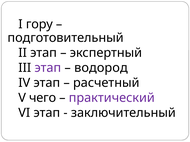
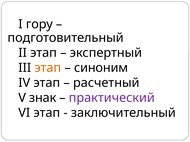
этап at (48, 68) colour: purple -> orange
водород: водород -> синоним
чего: чего -> знак
